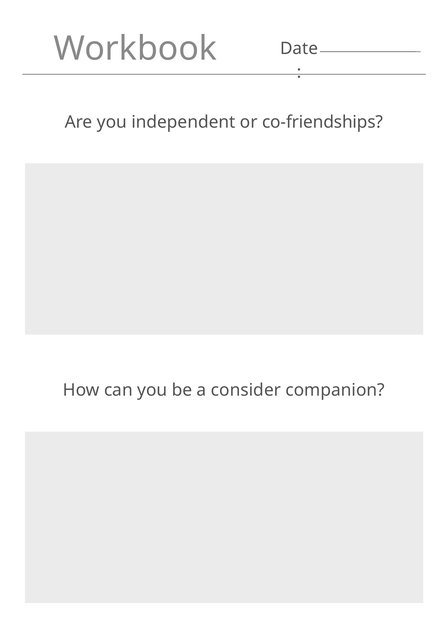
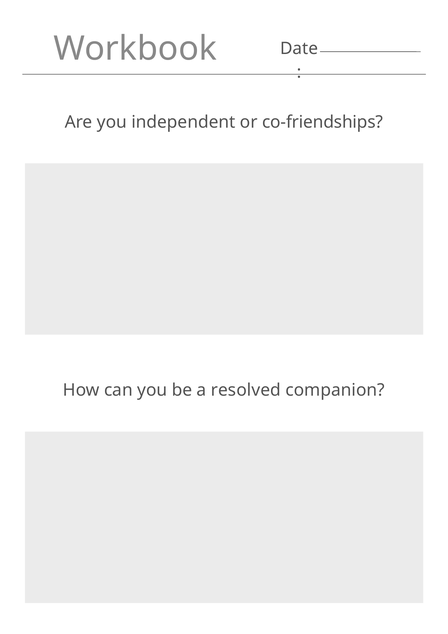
consider: consider -> resolved
